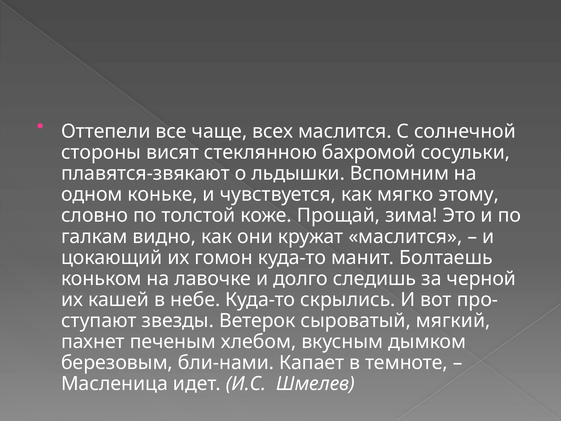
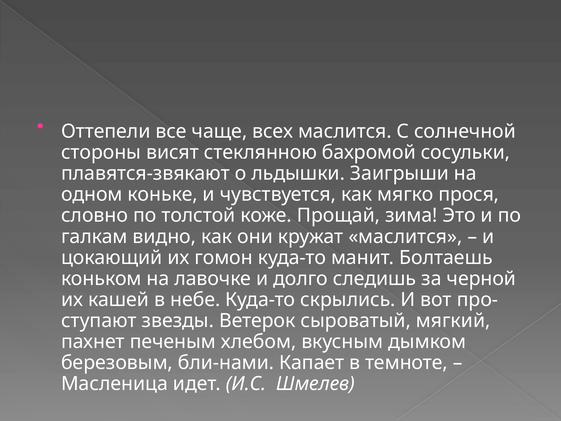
Вспомним: Вспомним -> Заигрыши
этому: этому -> прося
